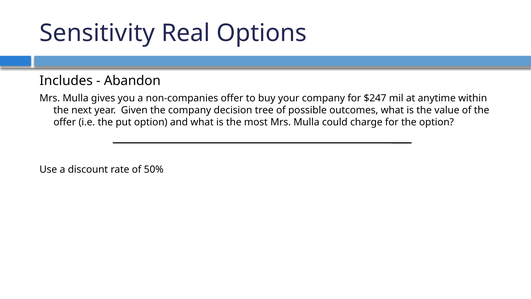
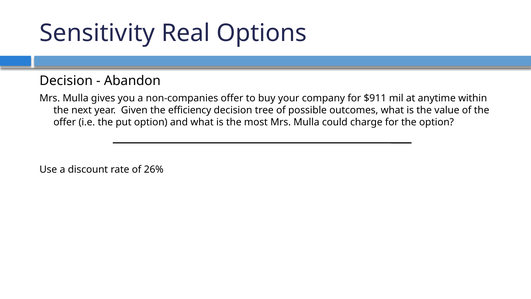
Includes at (66, 81): Includes -> Decision
$247: $247 -> $911
the company: company -> efficiency
50%: 50% -> 26%
